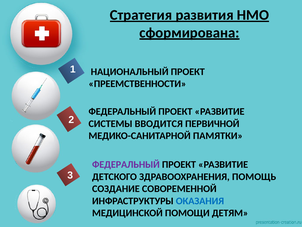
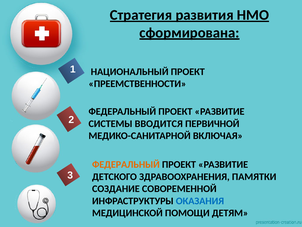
ПАМЯТКИ: ПАМЯТКИ -> ВКЛЮЧАЯ
ФЕДЕРАЛЬНЫЙ at (126, 164) colour: purple -> orange
ПОМОЩЬ: ПОМОЩЬ -> ПАМЯТКИ
